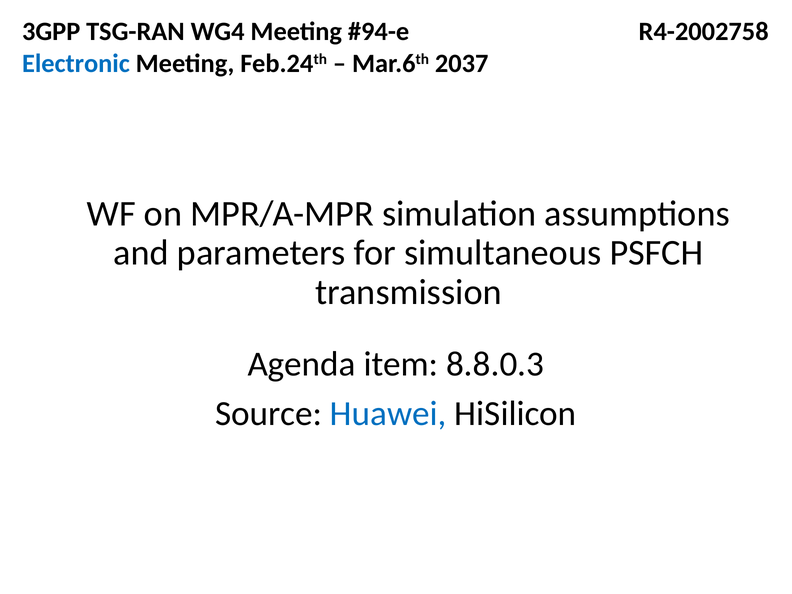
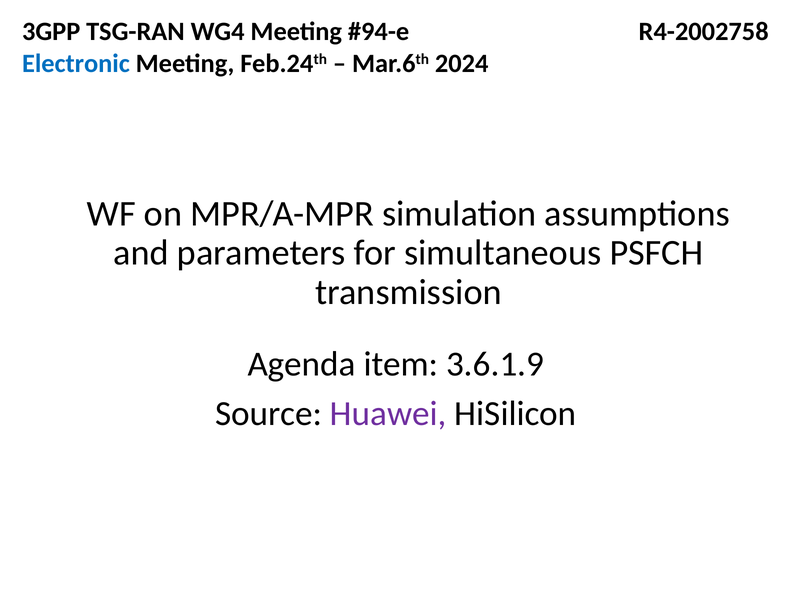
2037: 2037 -> 2024
8.8.0.3: 8.8.0.3 -> 3.6.1.9
Huawei colour: blue -> purple
